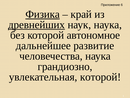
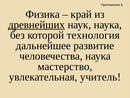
Физика underline: present -> none
автономное: автономное -> технология
грандиозно: грандиозно -> мастерство
увлекательная которой: которой -> учитель
